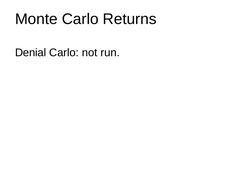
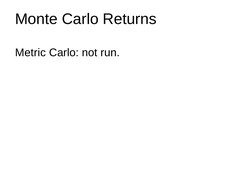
Denial: Denial -> Metric
